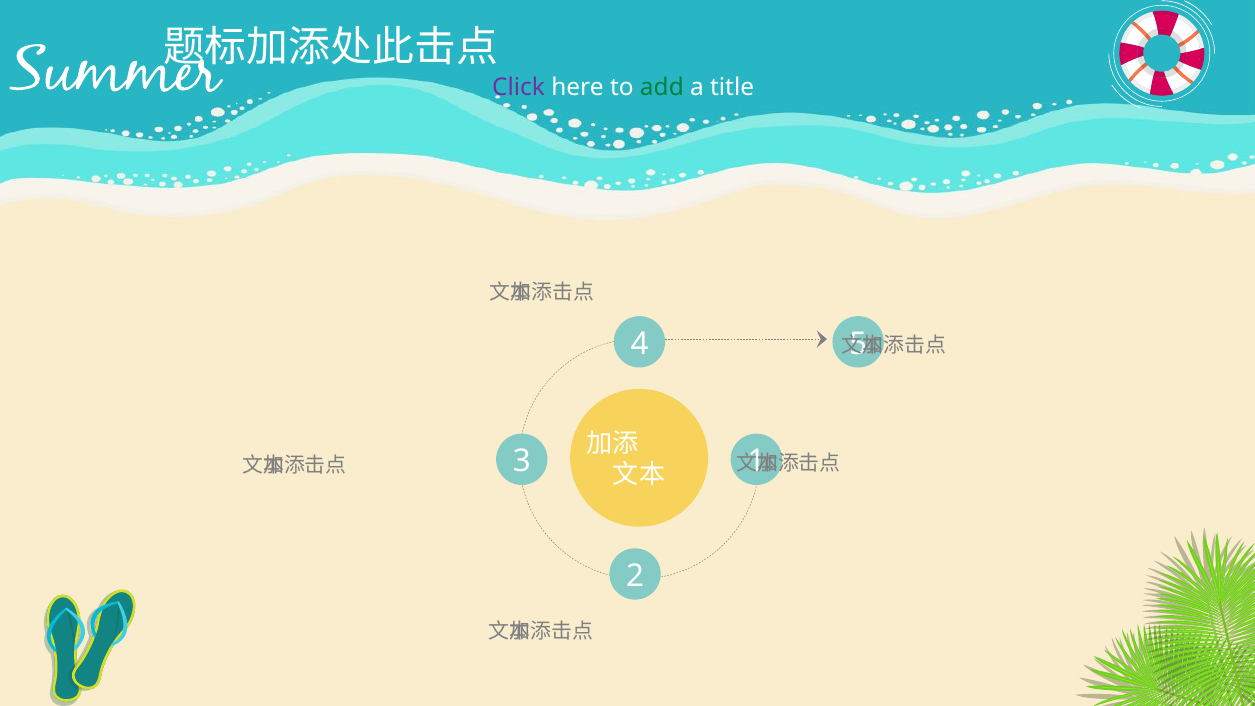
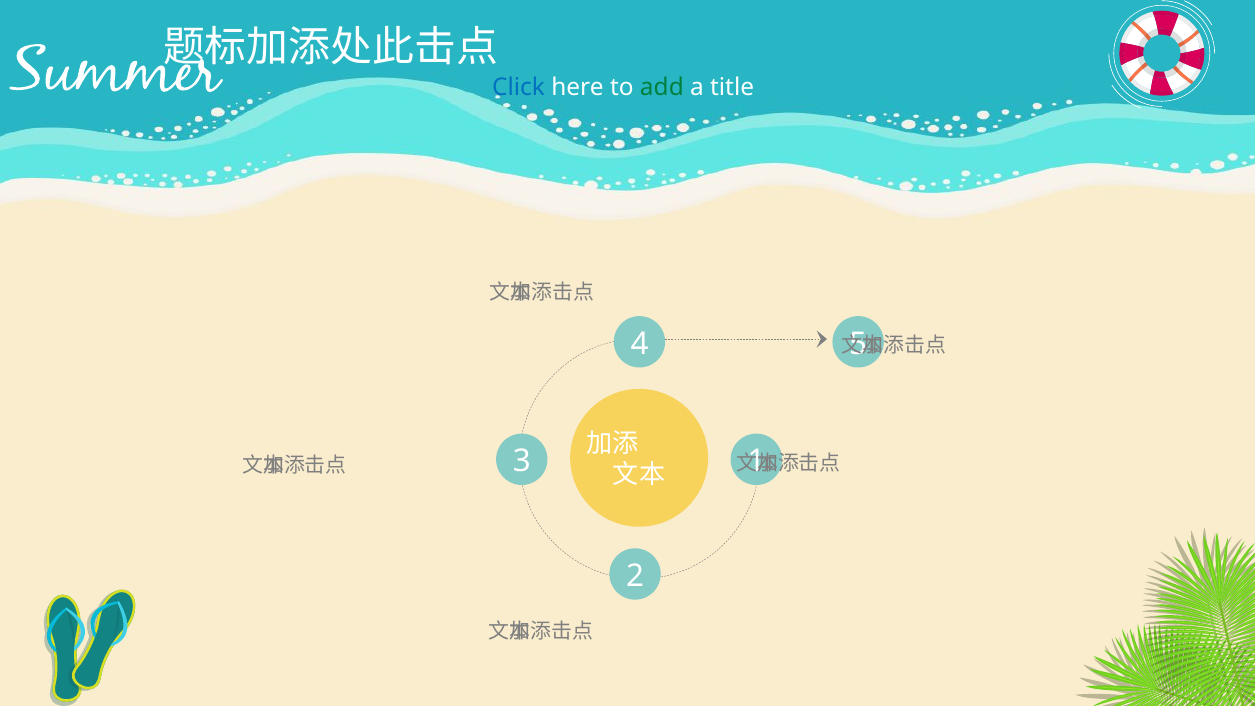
Click colour: purple -> blue
